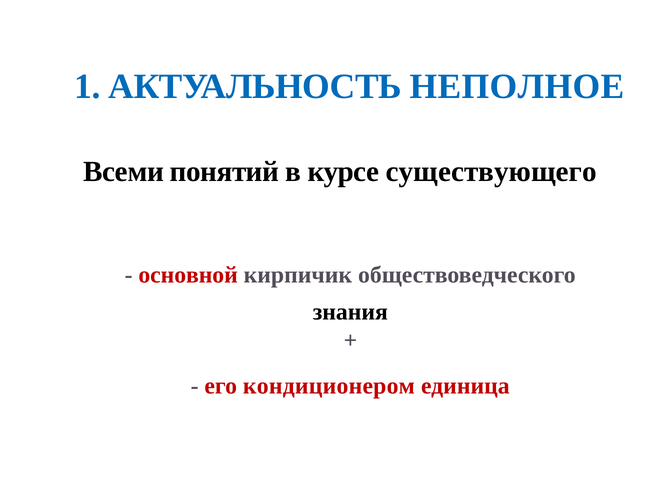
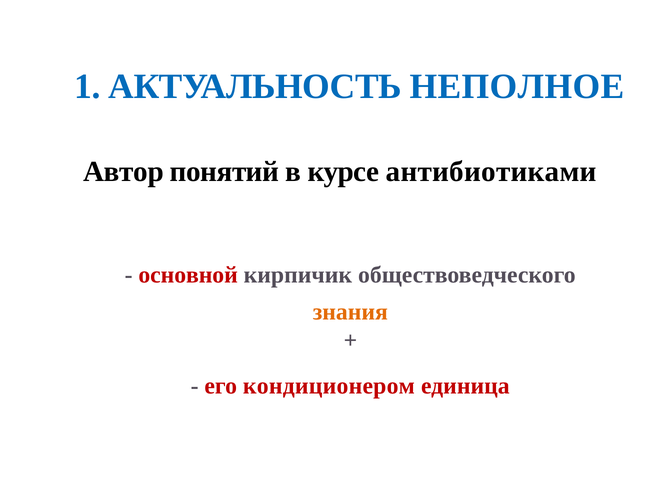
Всеми: Всеми -> Автор
существующего: существующего -> антибиотиками
знания colour: black -> orange
